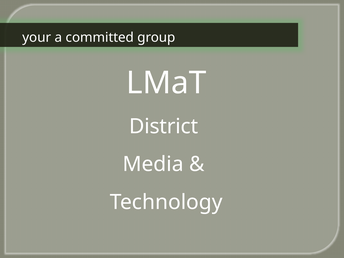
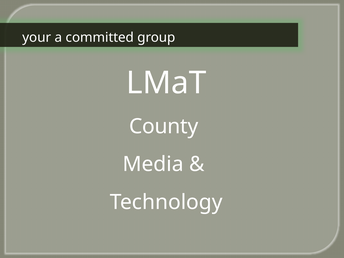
District: District -> County
